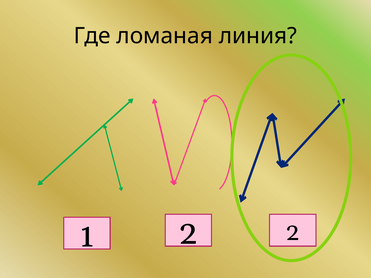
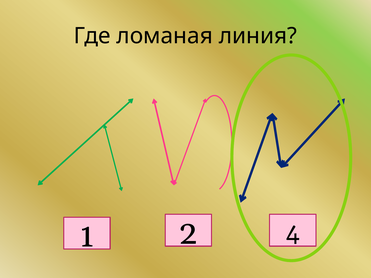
2 2: 2 -> 4
